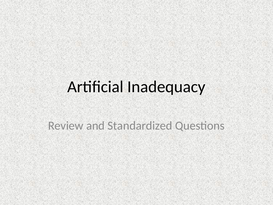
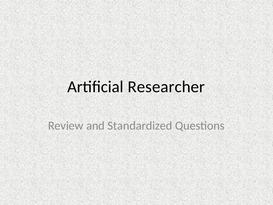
Inadequacy: Inadequacy -> Researcher
